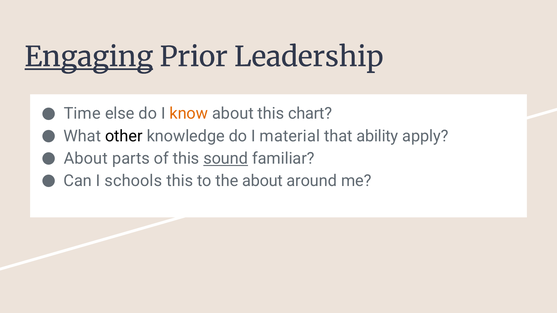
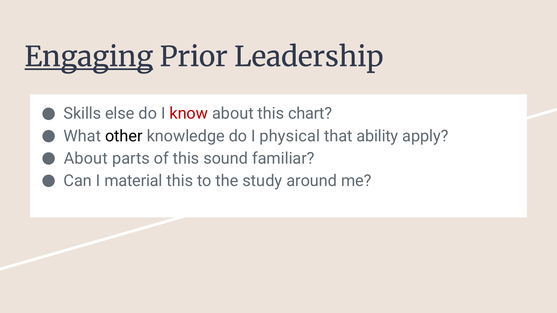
Time: Time -> Skills
know colour: orange -> red
material: material -> physical
sound underline: present -> none
schools: schools -> material
the about: about -> study
